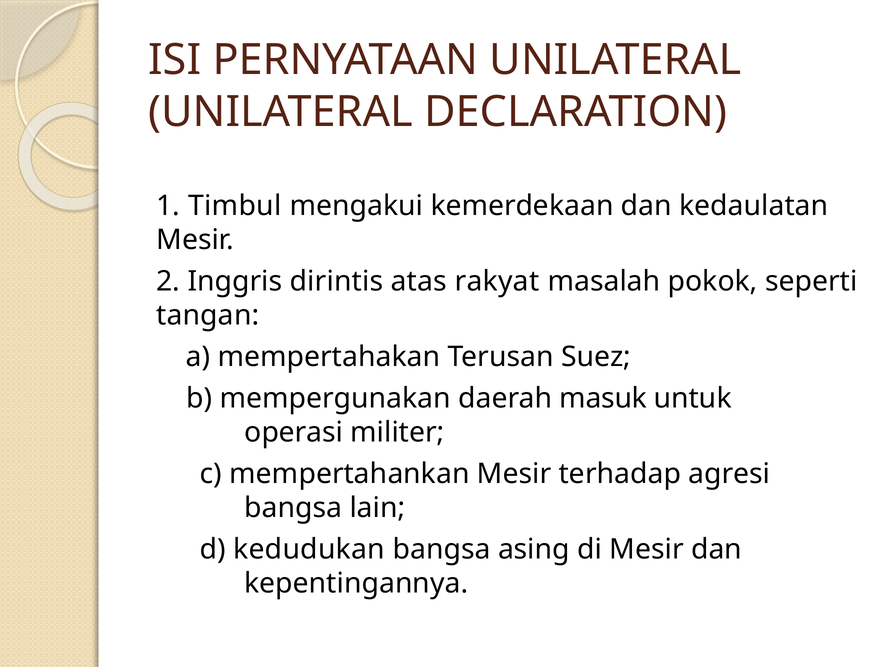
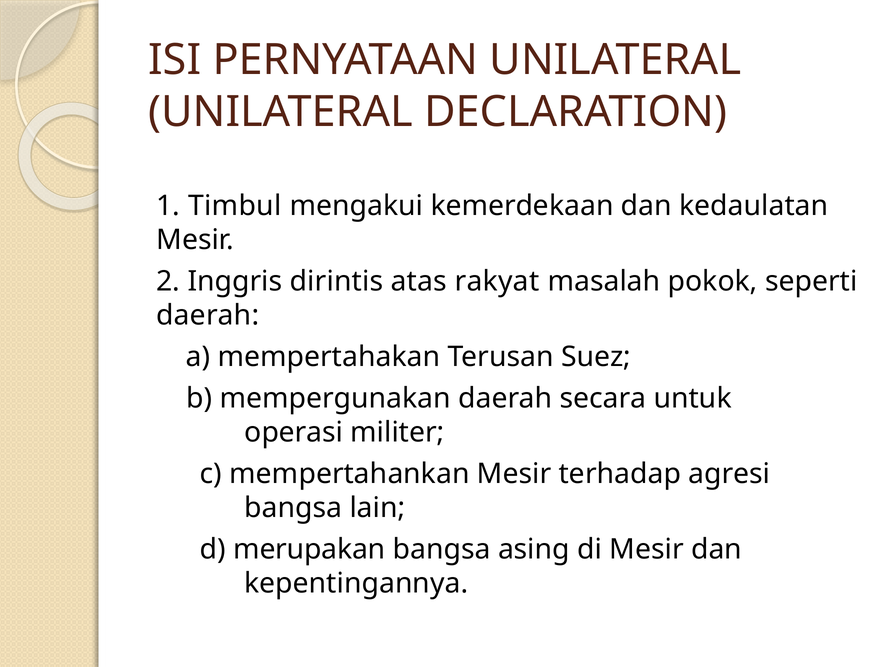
tangan at (208, 315): tangan -> daerah
masuk: masuk -> secara
kedudukan: kedudukan -> merupakan
